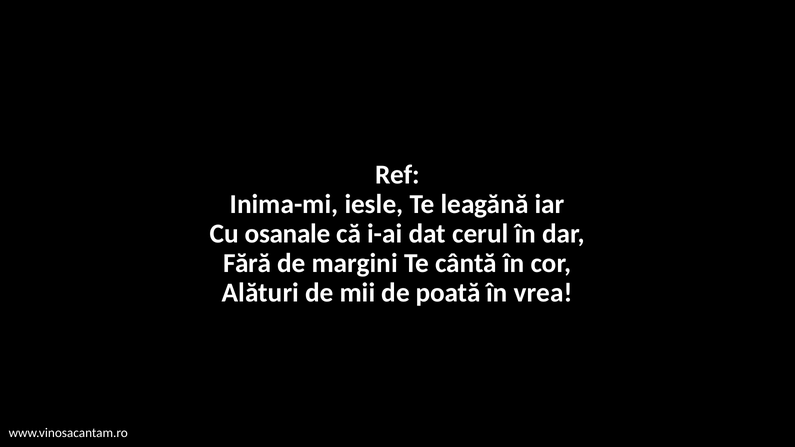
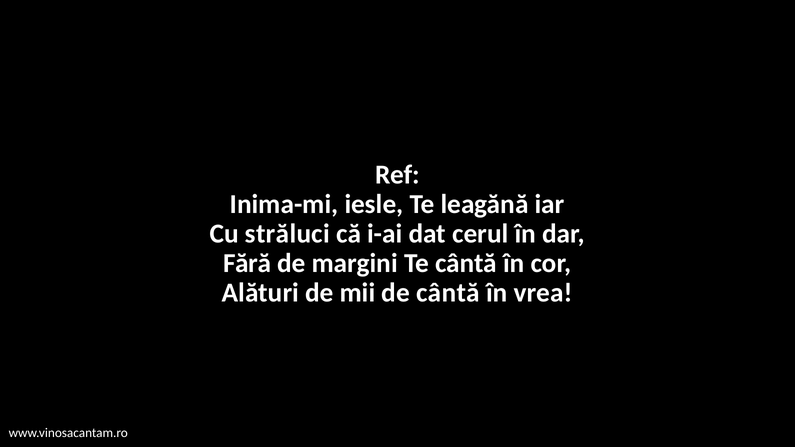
osanale: osanale -> străluci
de poată: poată -> cântă
